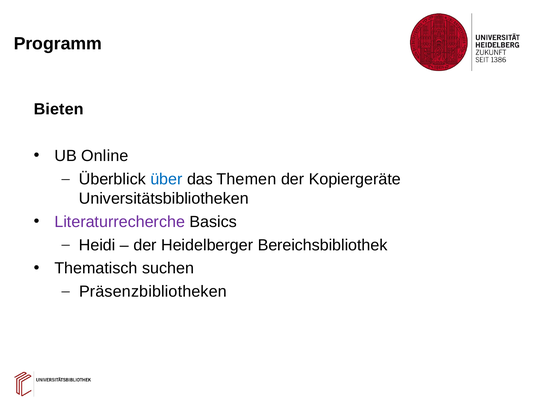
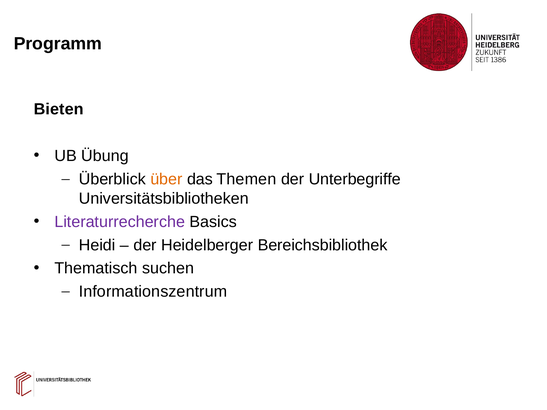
Online: Online -> Übung
über colour: blue -> orange
Kopiergeräte: Kopiergeräte -> Unterbegriffe
Präsenzbibliotheken: Präsenzbibliotheken -> Informationszentrum
